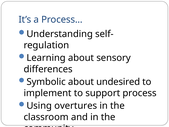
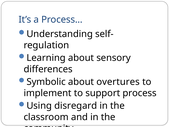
undesired: undesired -> overtures
overtures: overtures -> disregard
